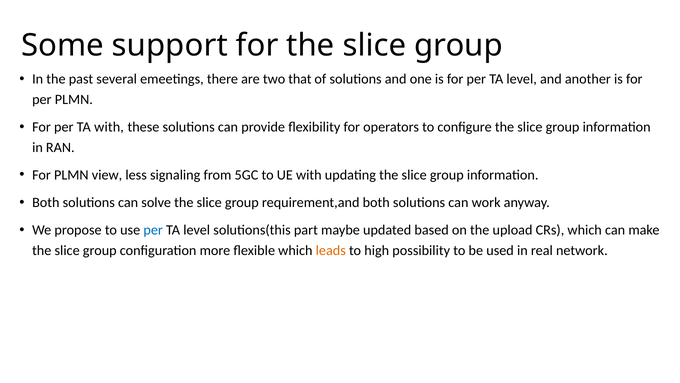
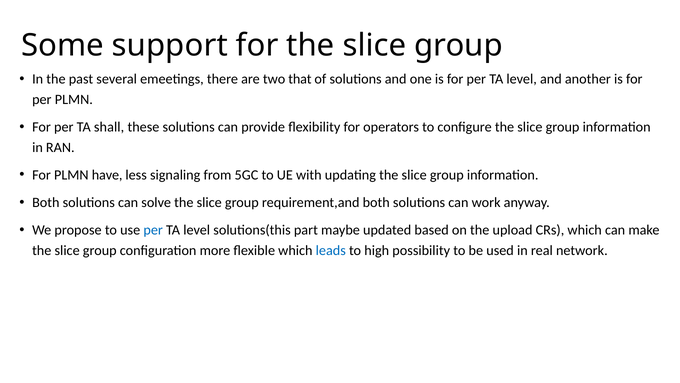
TA with: with -> shall
view: view -> have
leads colour: orange -> blue
